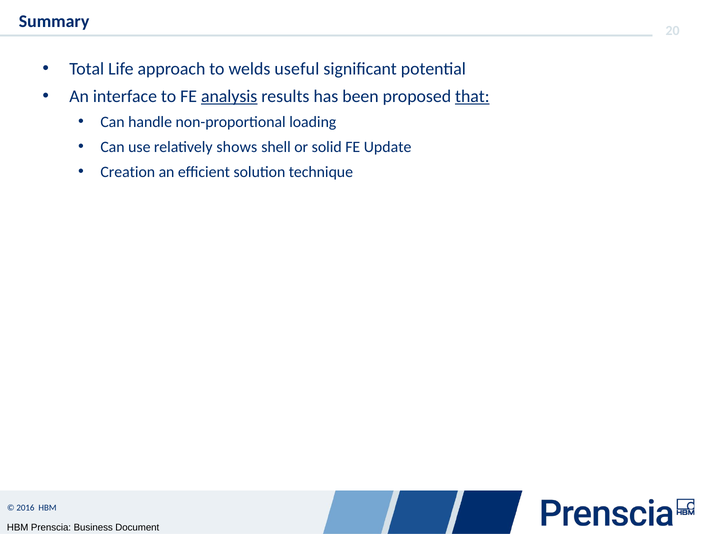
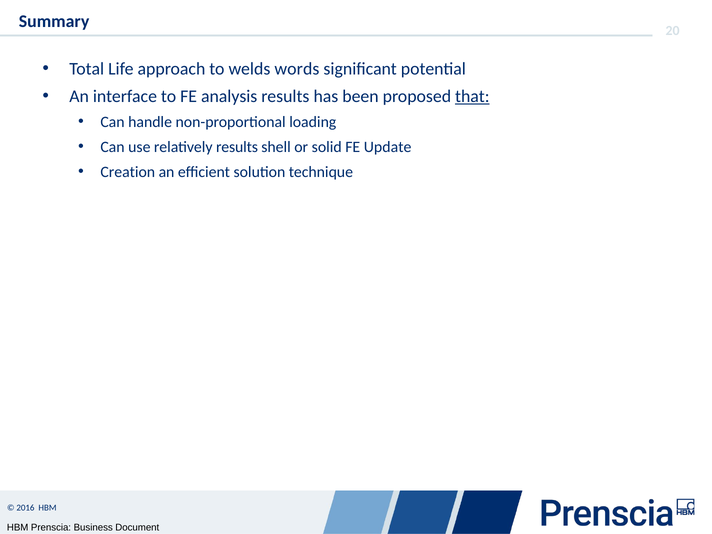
useful: useful -> words
analysis underline: present -> none
relatively shows: shows -> results
